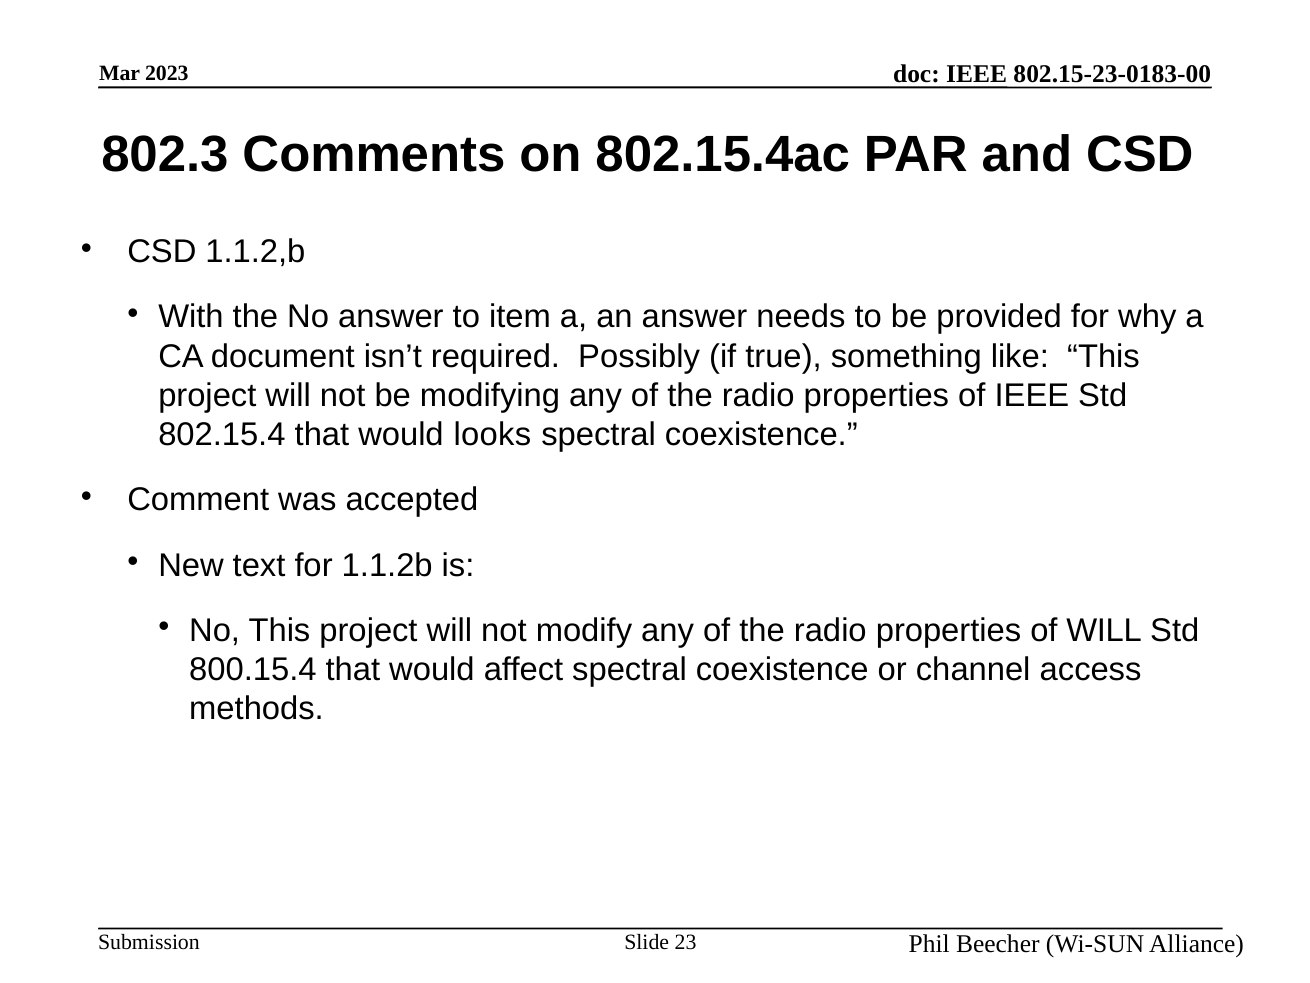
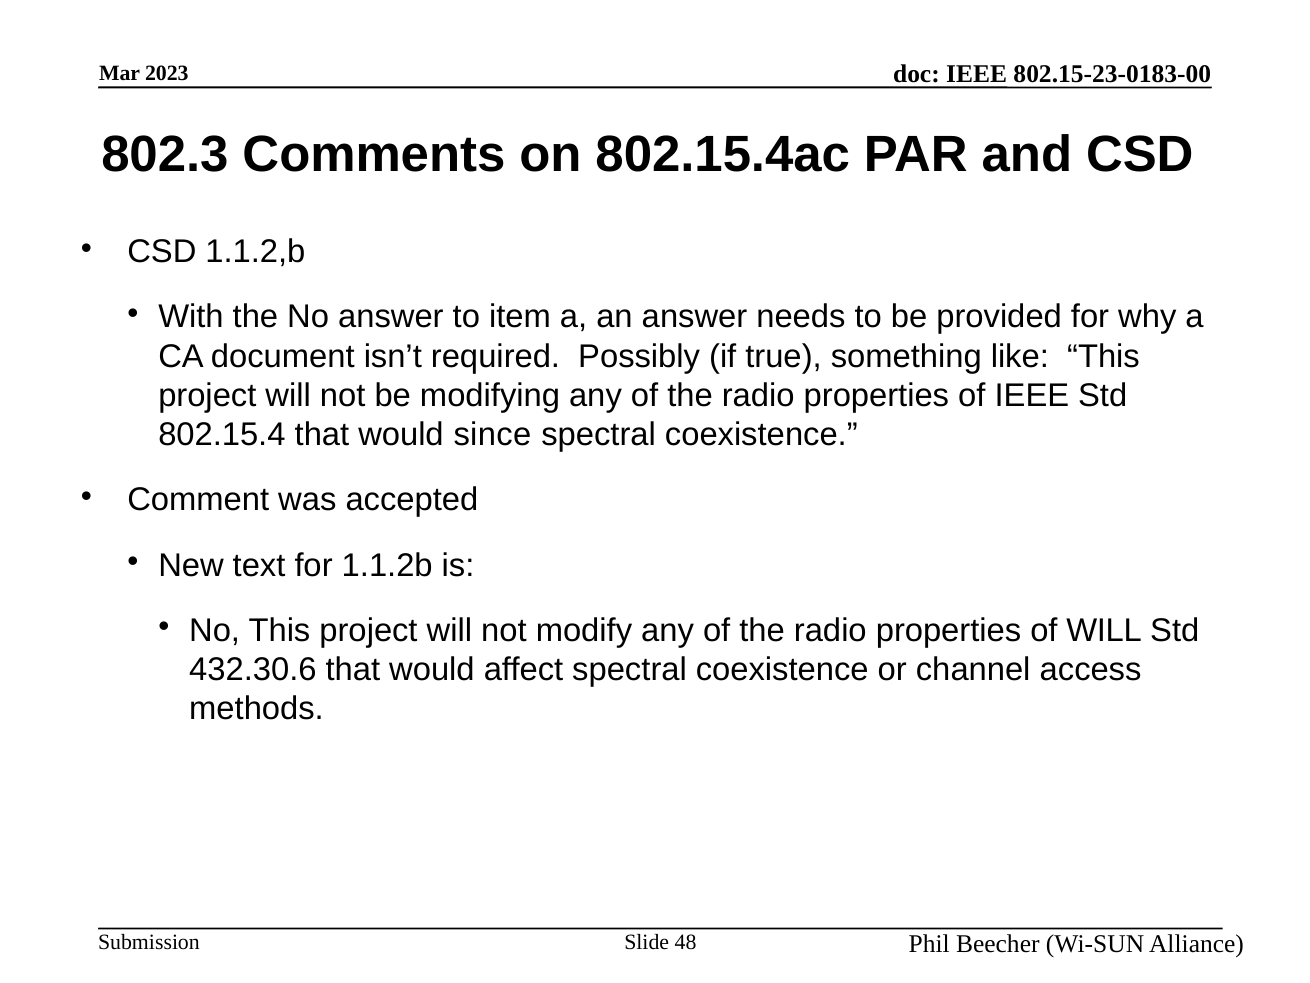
looks: looks -> since
800.15.4: 800.15.4 -> 432.30.6
23: 23 -> 48
